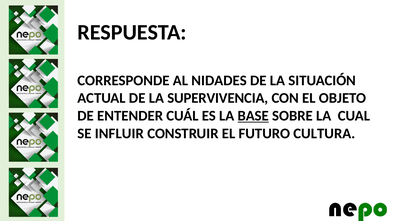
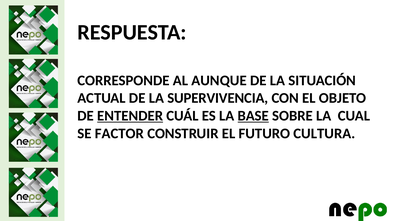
NIDADES: NIDADES -> AUNQUE
ENTENDER underline: none -> present
INFLUIR: INFLUIR -> FACTOR
